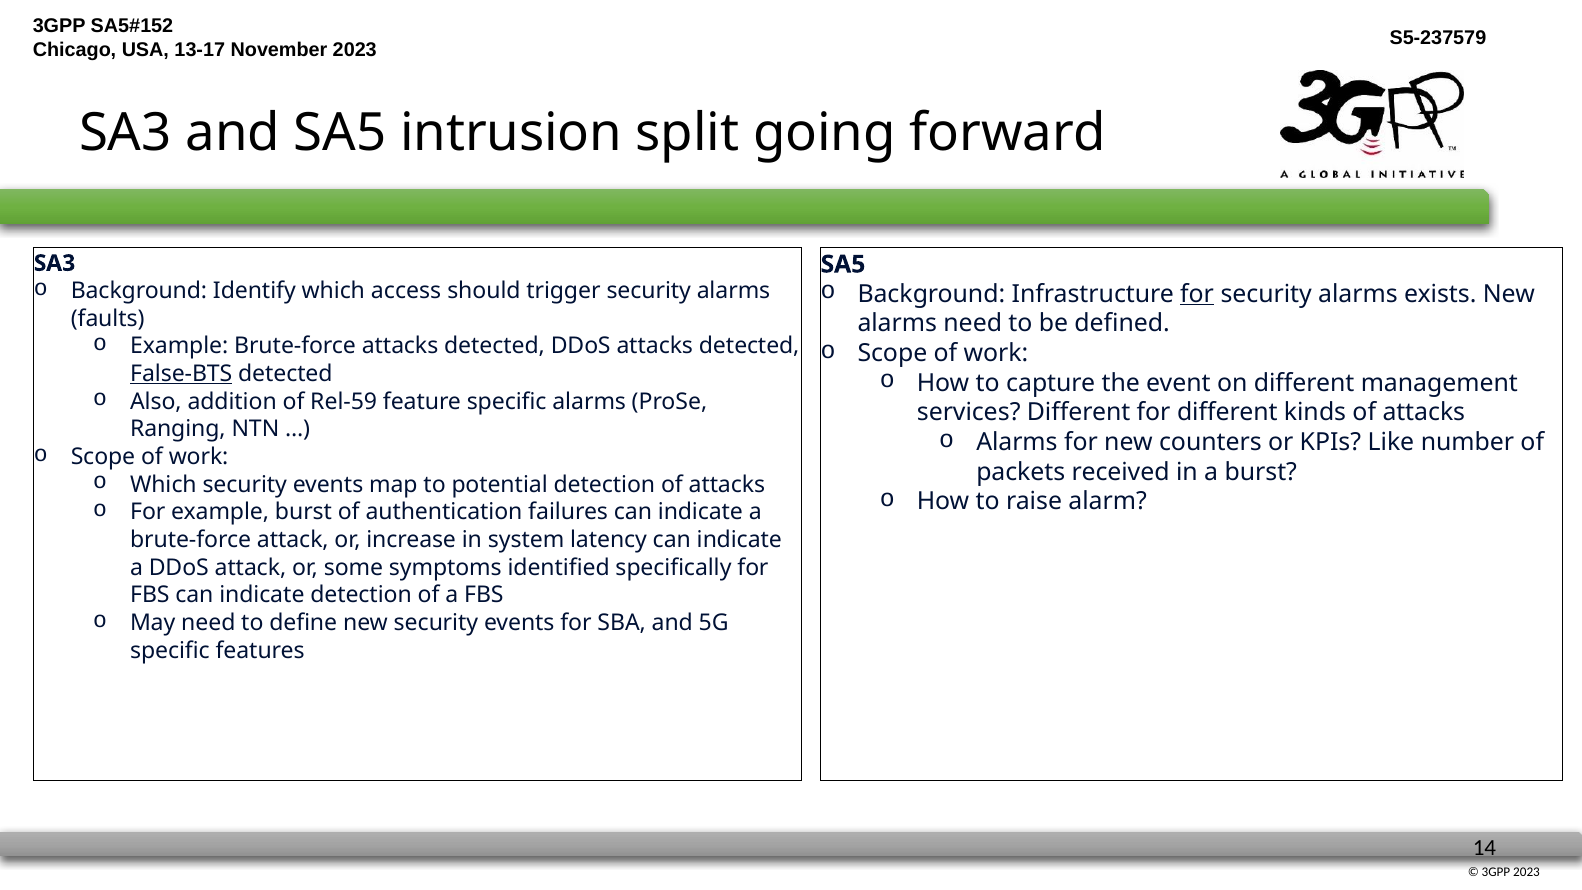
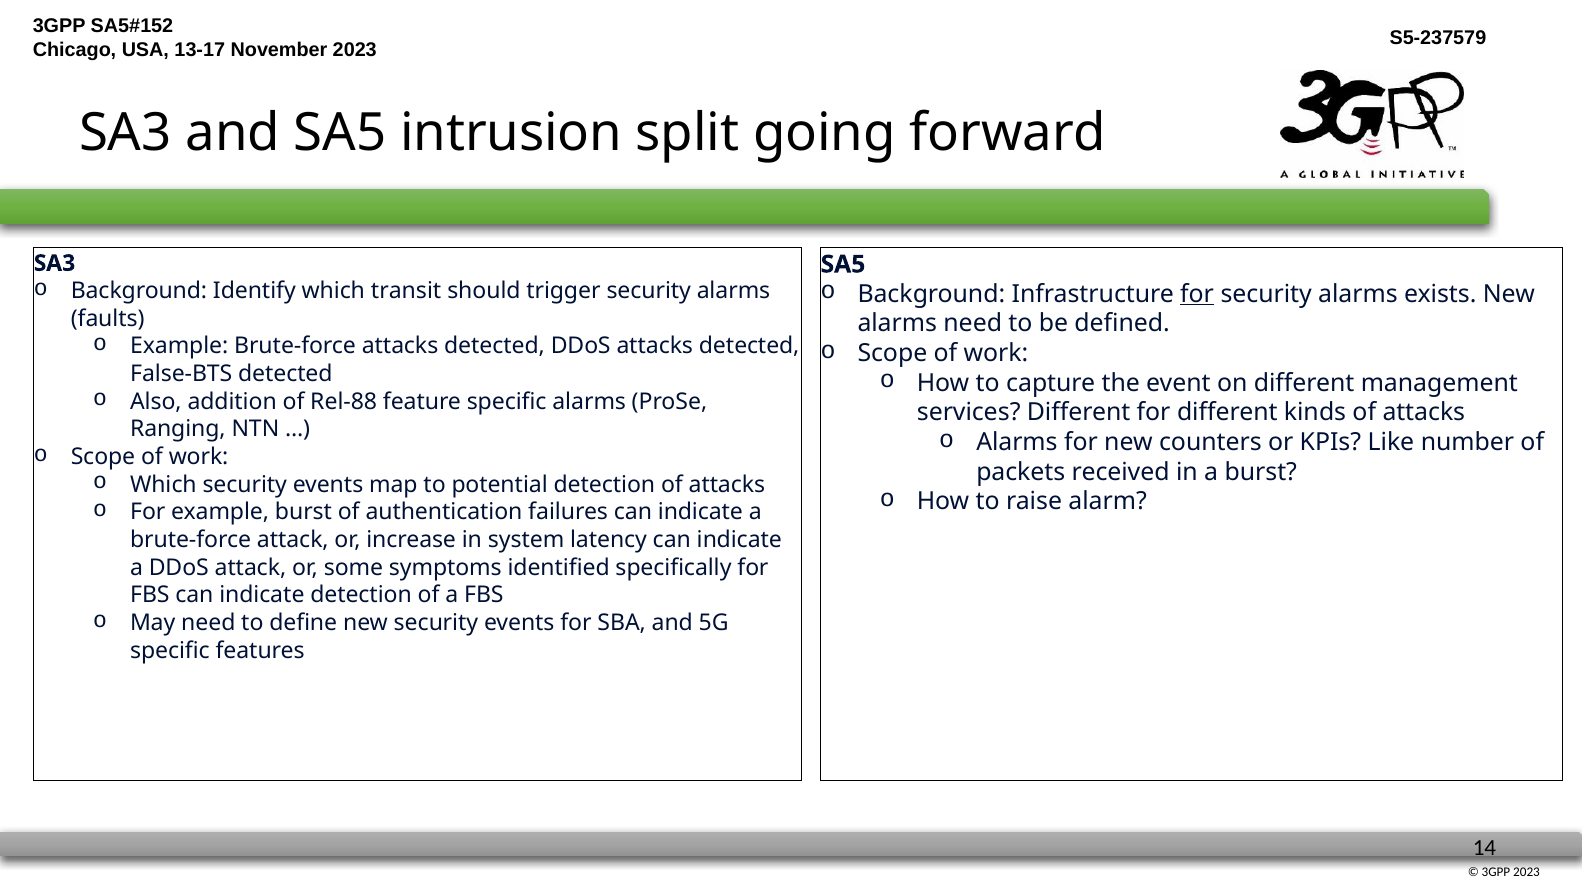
access: access -> transit
False-BTS underline: present -> none
Rel-59: Rel-59 -> Rel-88
